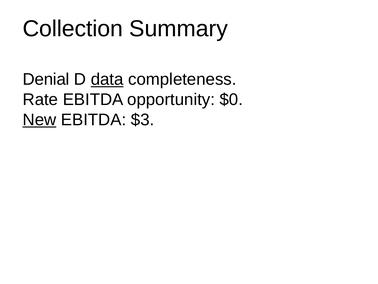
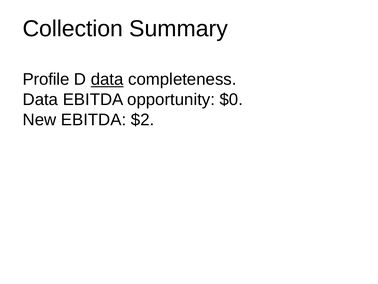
Denial: Denial -> Profile
Rate at (40, 99): Rate -> Data
New underline: present -> none
$3: $3 -> $2
